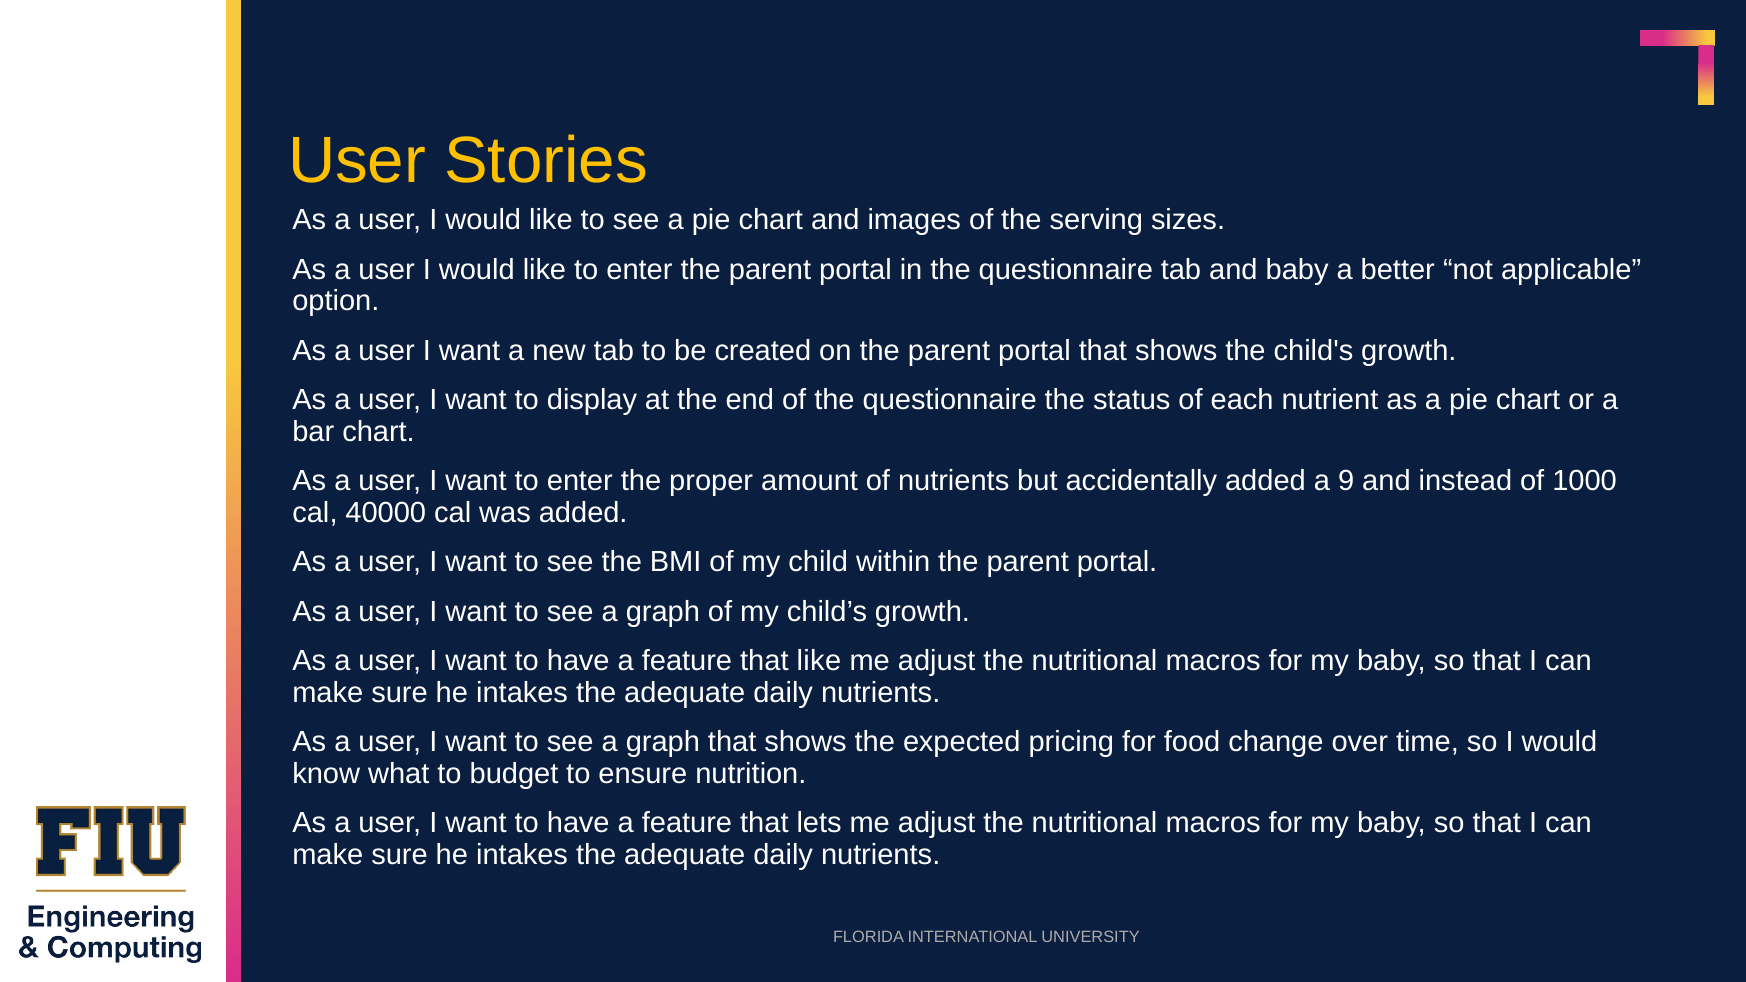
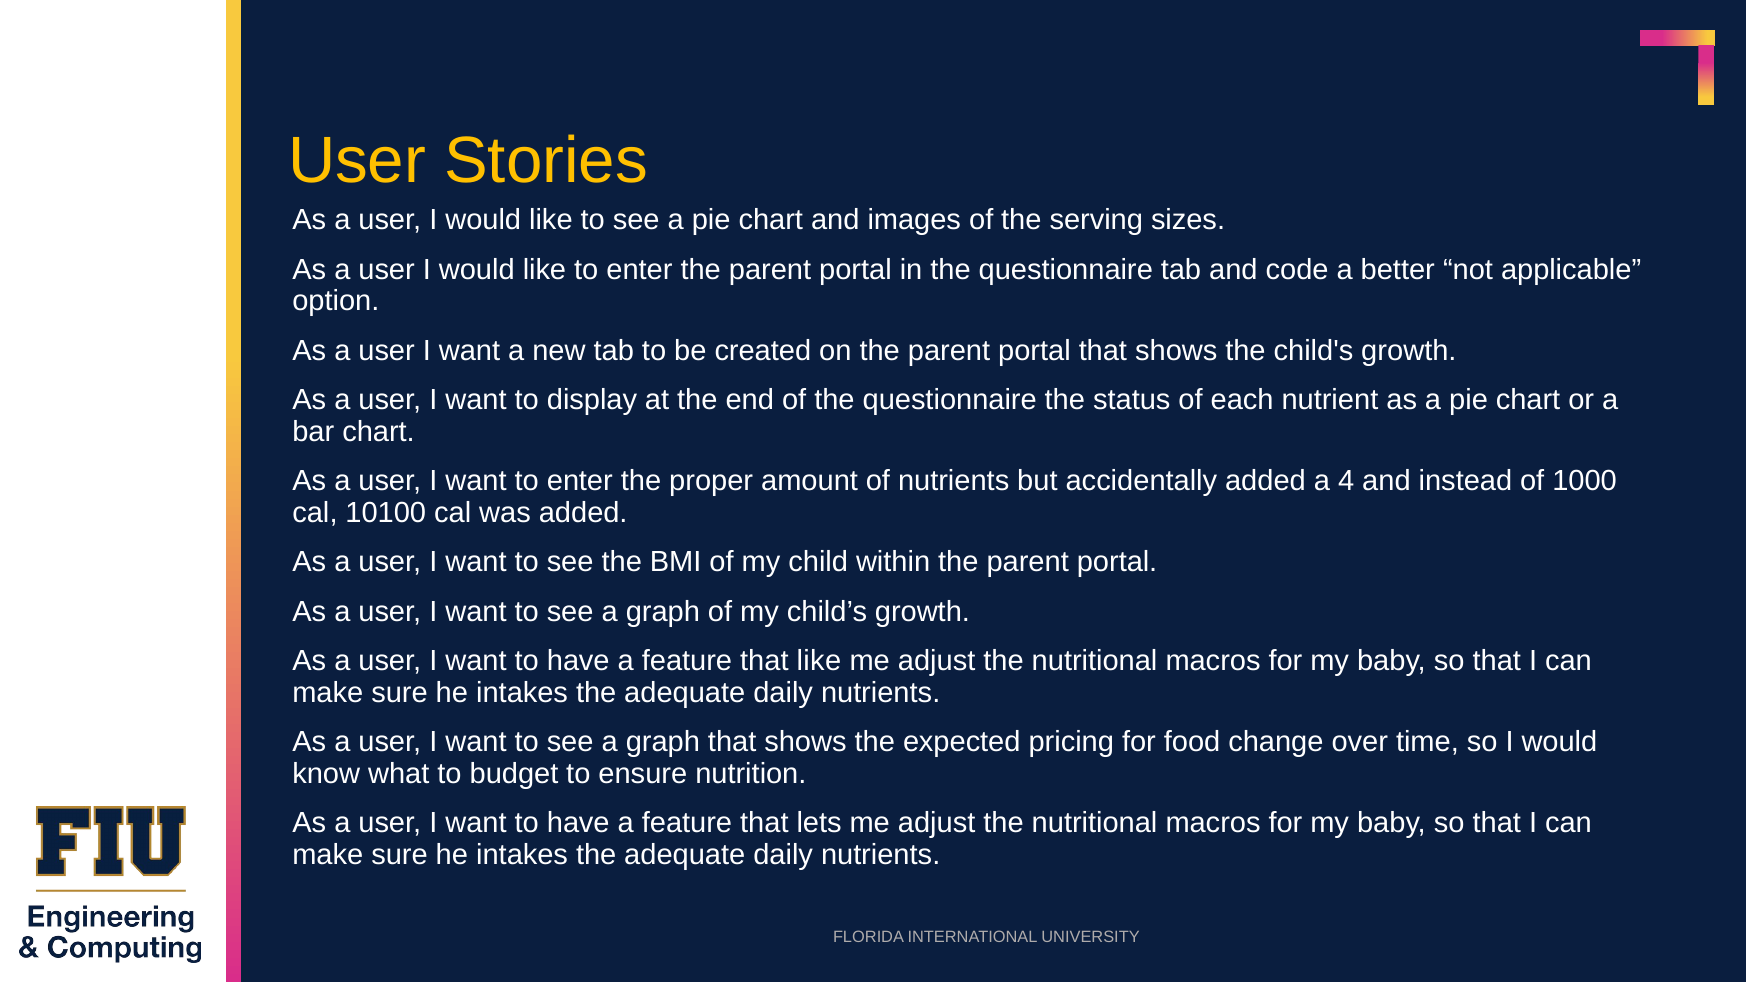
and baby: baby -> code
9: 9 -> 4
40000: 40000 -> 10100
